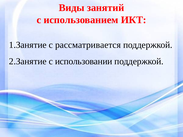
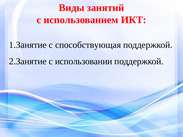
рассматривается: рассматривается -> способствующая
